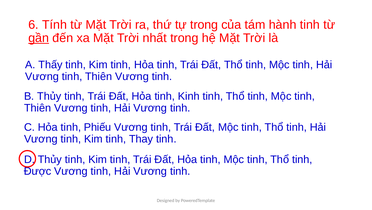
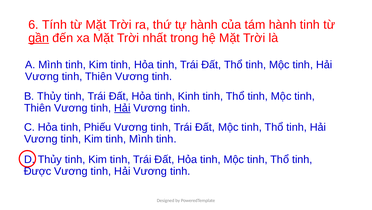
tự trong: trong -> hành
A Thấy: Thấy -> Mình
Hải at (122, 108) underline: none -> present
tinh Thay: Thay -> Mình
